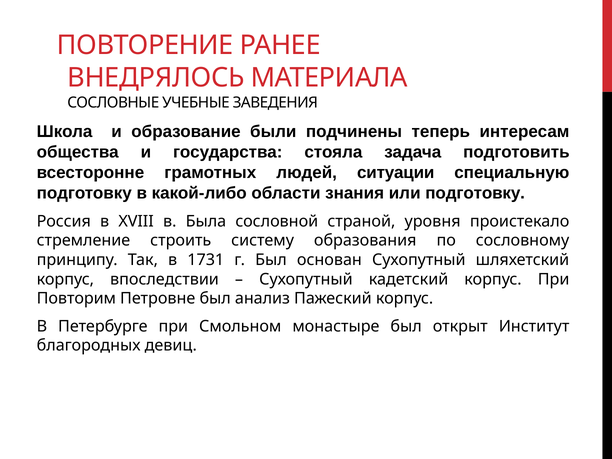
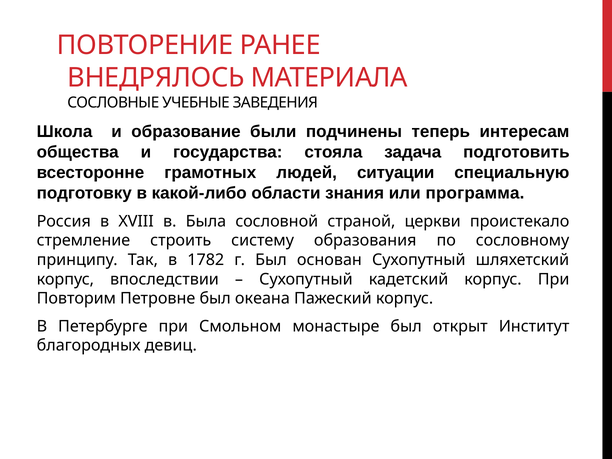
или подготовку: подготовку -> программа
уровня: уровня -> церкви
1731: 1731 -> 1782
анализ: анализ -> океана
